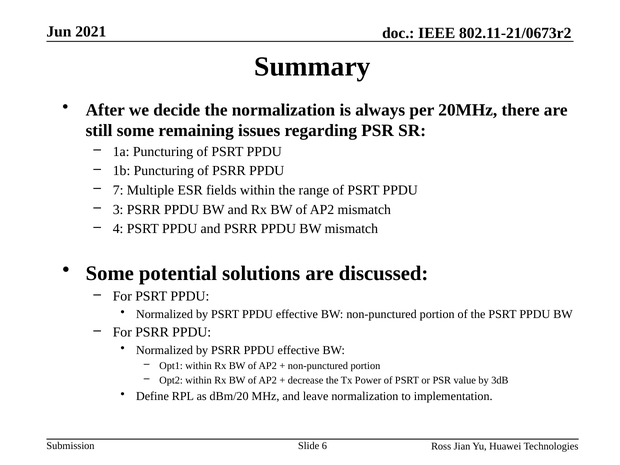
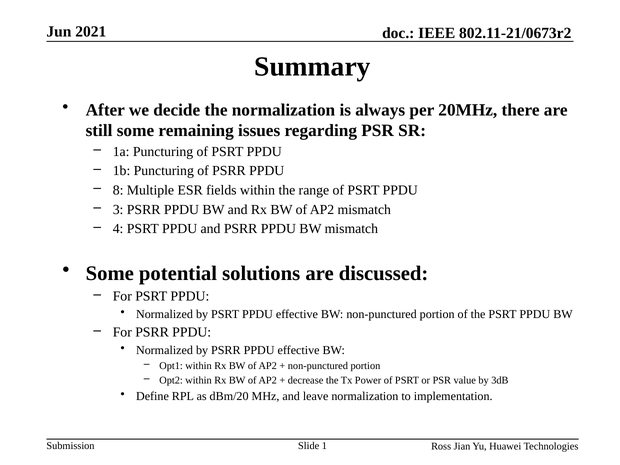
7: 7 -> 8
6: 6 -> 1
